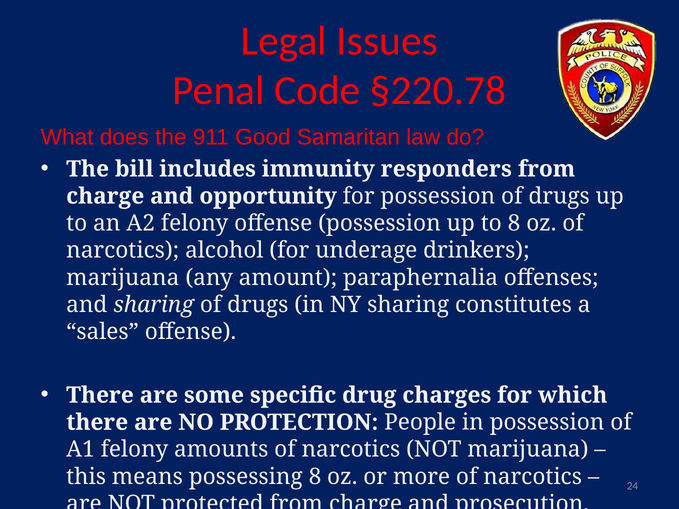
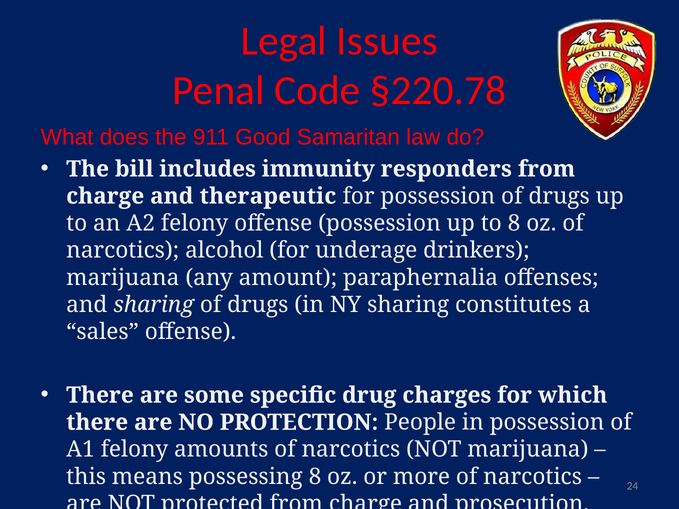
opportunity: opportunity -> therapeutic
